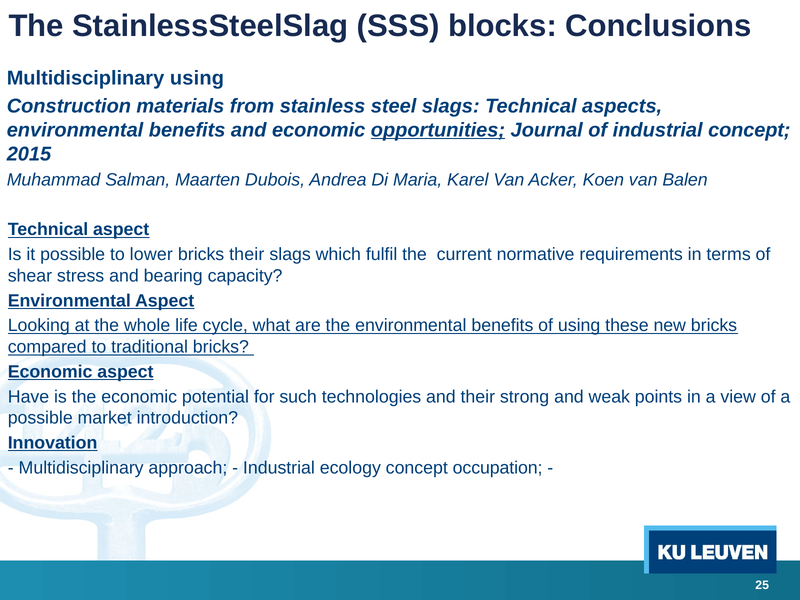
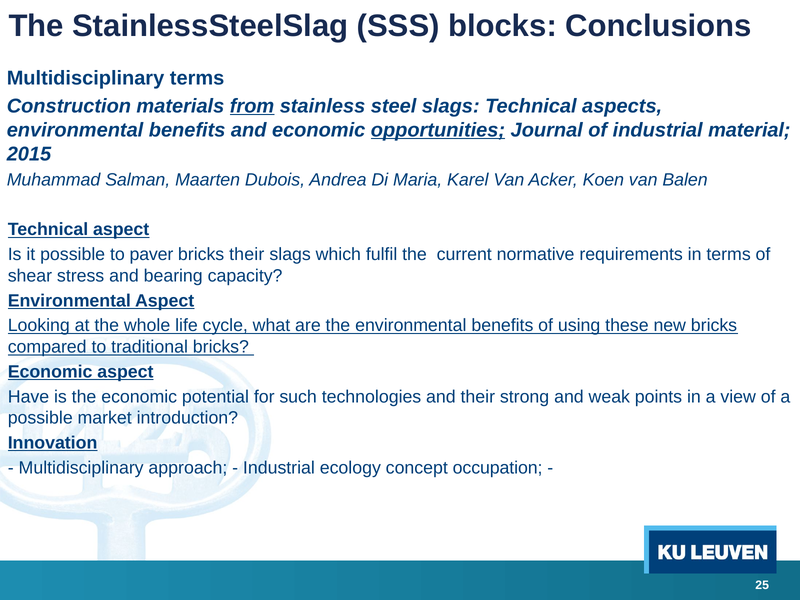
Multidisciplinary using: using -> terms
from underline: none -> present
industrial concept: concept -> material
lower: lower -> paver
